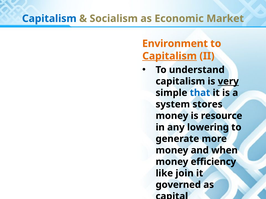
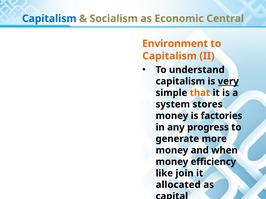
Market: Market -> Central
Capitalism at (170, 56) underline: present -> none
that colour: blue -> orange
resource: resource -> factories
lowering: lowering -> progress
governed: governed -> allocated
